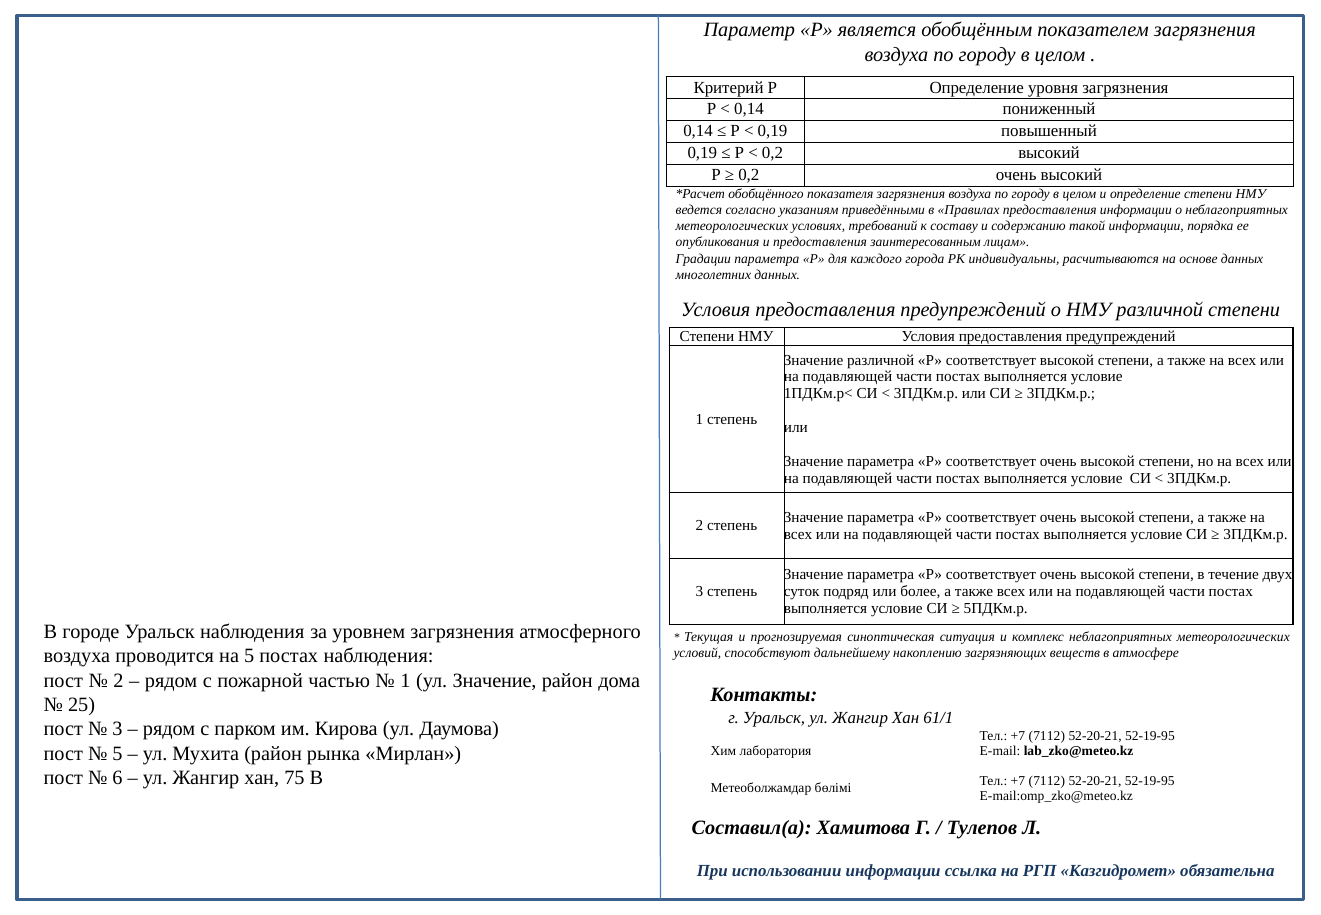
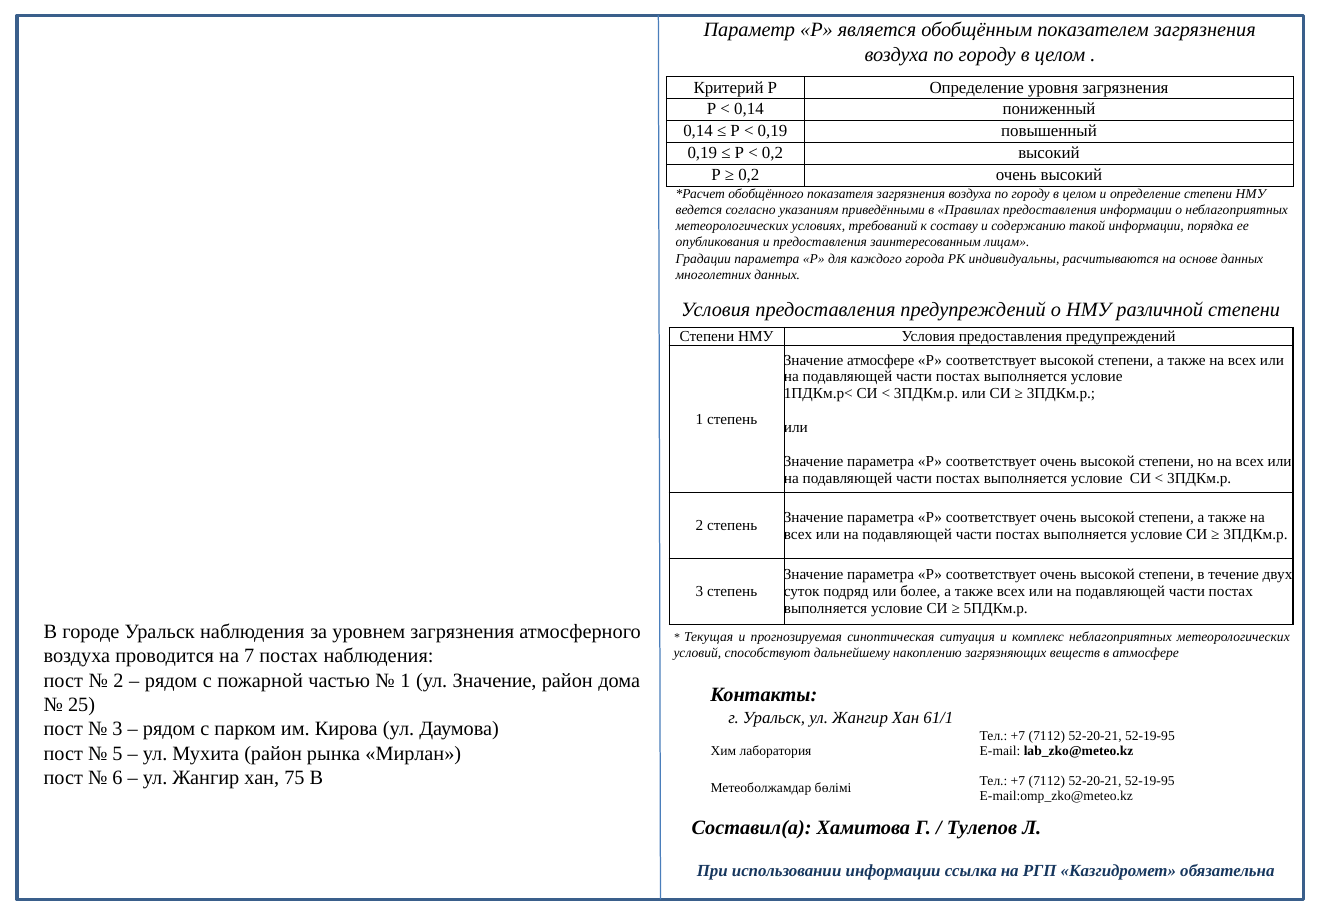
Значение различной: различной -> атмосфере
на 5: 5 -> 7
